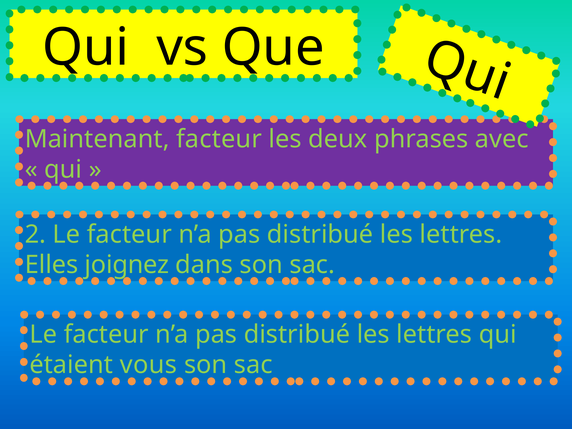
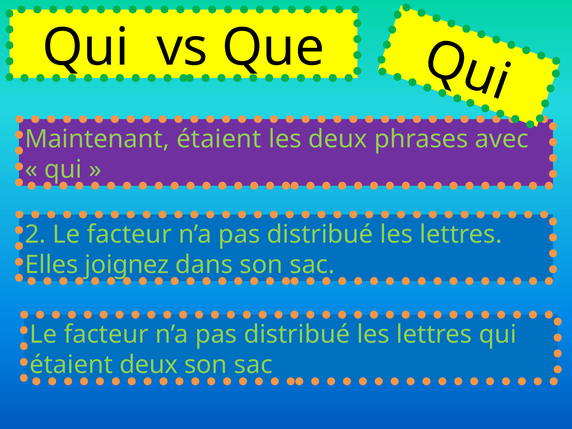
Maintenant facteur: facteur -> étaient
étaient vous: vous -> deux
